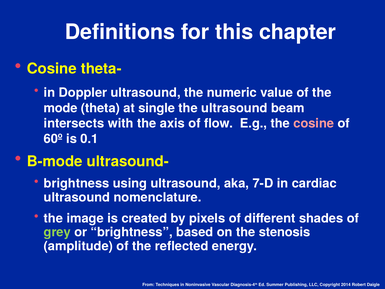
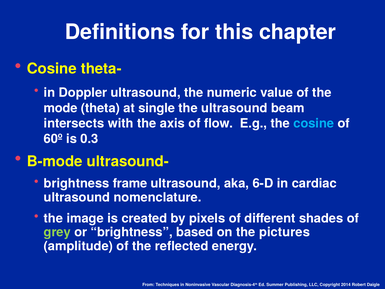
cosine at (314, 123) colour: pink -> light blue
0.1: 0.1 -> 0.3
using: using -> frame
7-D: 7-D -> 6-D
stenosis: stenosis -> pictures
